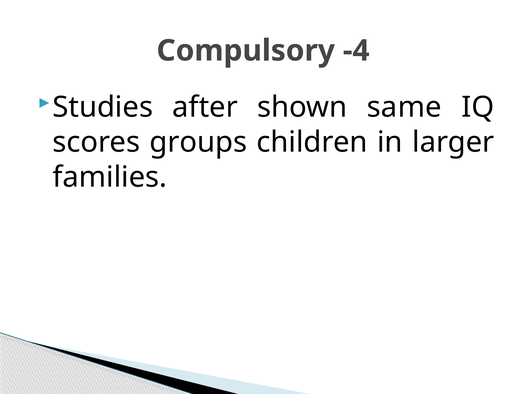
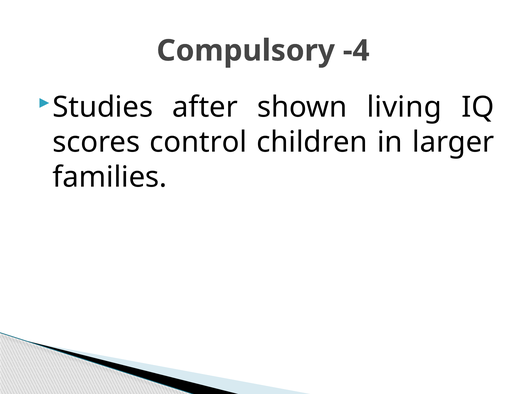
same: same -> living
groups: groups -> control
